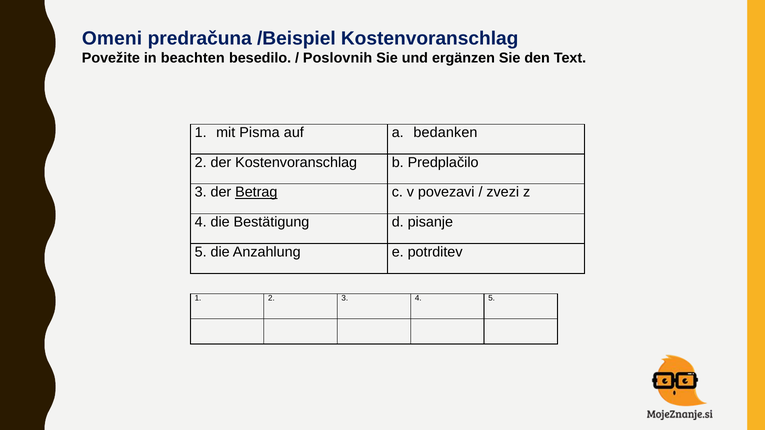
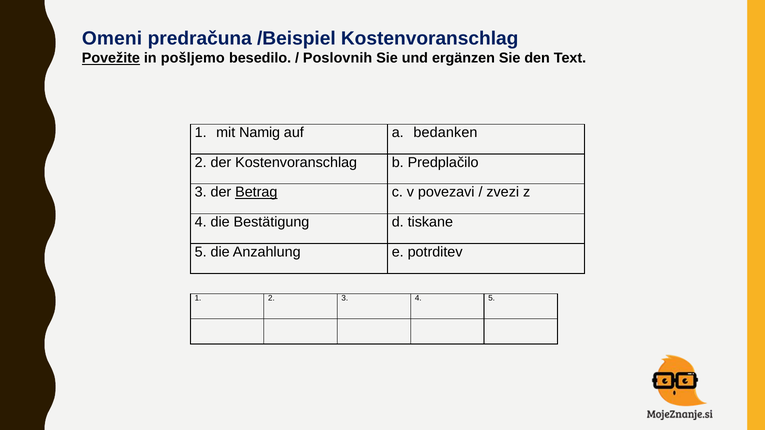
Povežite underline: none -> present
beachten: beachten -> pošljemo
Pisma: Pisma -> Namig
pisanje: pisanje -> tiskane
